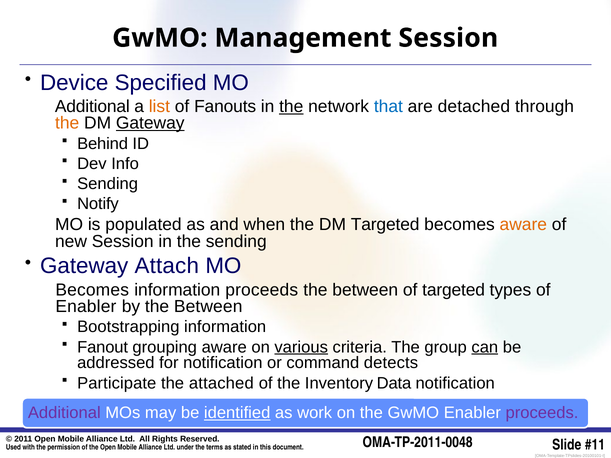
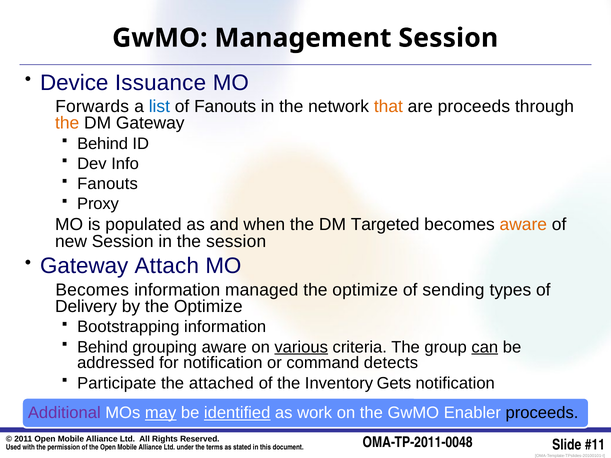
Specified: Specified -> Issuance
Additional at (92, 107): Additional -> Forwards
list colour: orange -> blue
the at (291, 107) underline: present -> none
that colour: blue -> orange
are detached: detached -> proceeds
Gateway at (150, 123) underline: present -> none
Sending at (108, 184): Sending -> Fanouts
Notify: Notify -> Proxy
the sending: sending -> session
information proceeds: proceeds -> managed
between at (365, 290): between -> optimize
of targeted: targeted -> sending
Enabler at (86, 307): Enabler -> Delivery
by the Between: Between -> Optimize
Fanout at (103, 347): Fanout -> Behind
Data: Data -> Gets
may underline: none -> present
proceeds at (542, 413) colour: purple -> black
